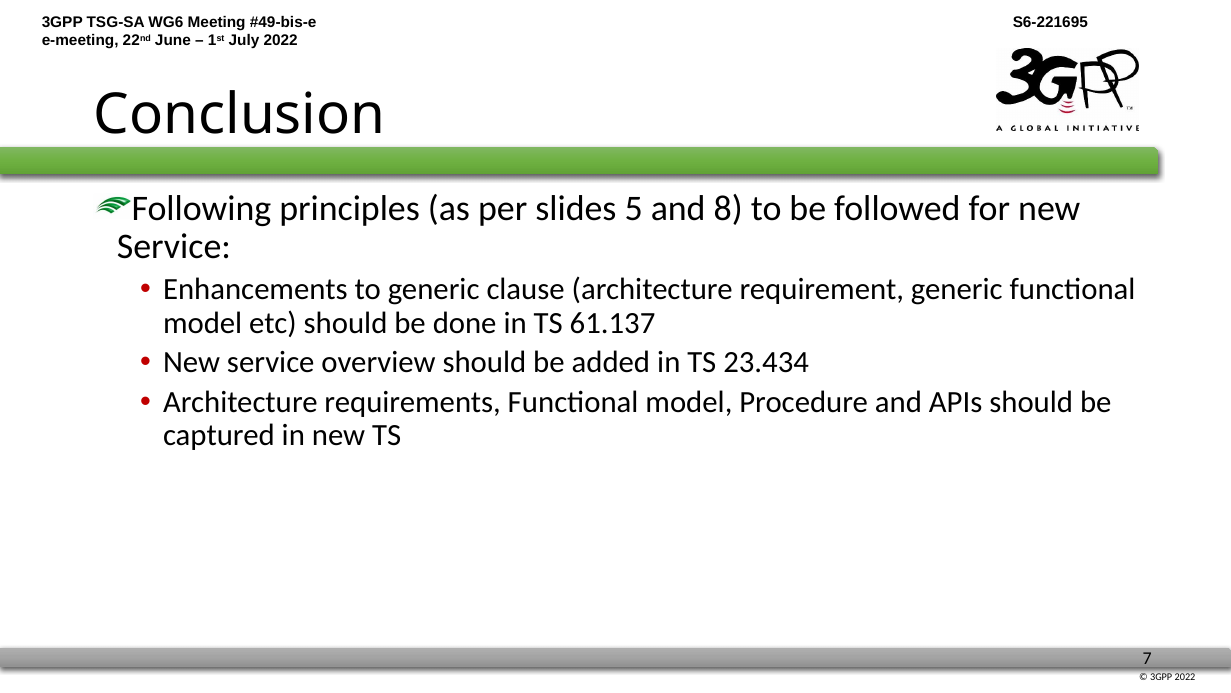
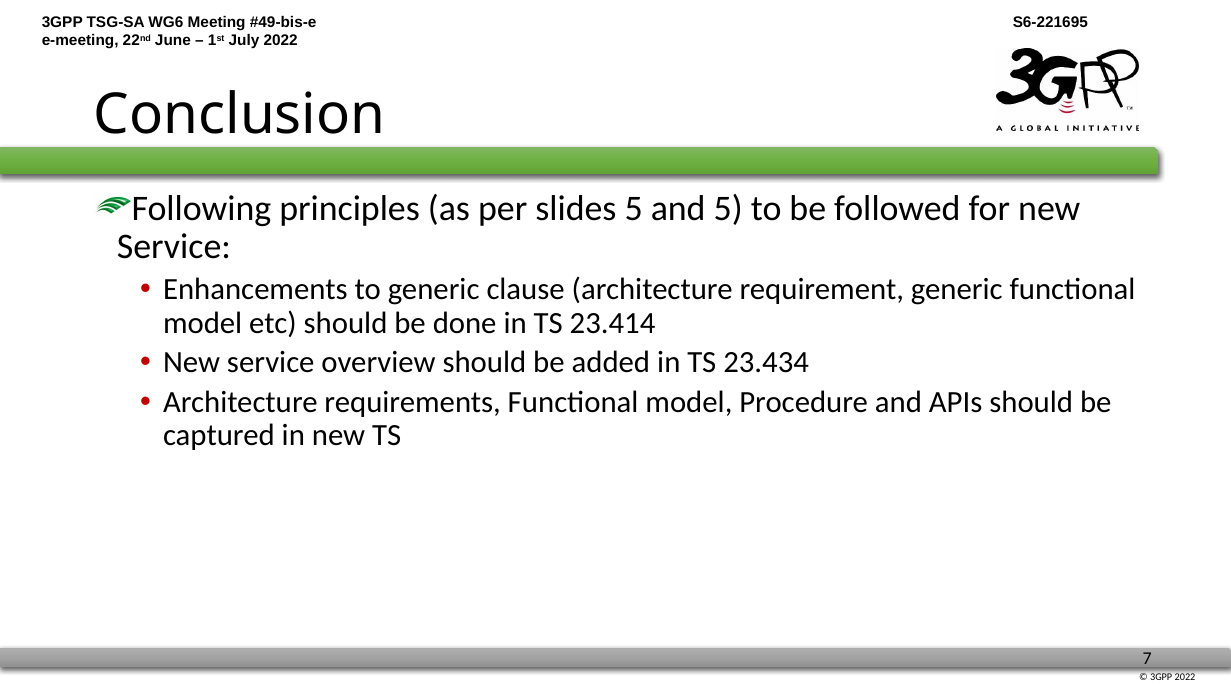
and 8: 8 -> 5
61.137: 61.137 -> 23.414
